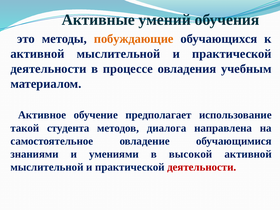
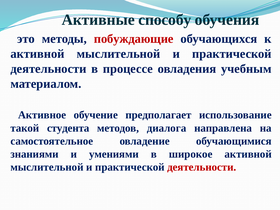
умений: умений -> способу
побуждающие colour: orange -> red
высокой: высокой -> широкое
